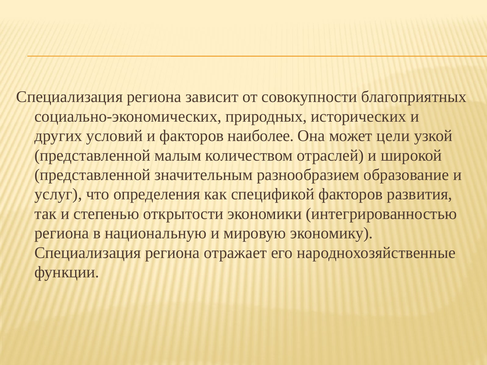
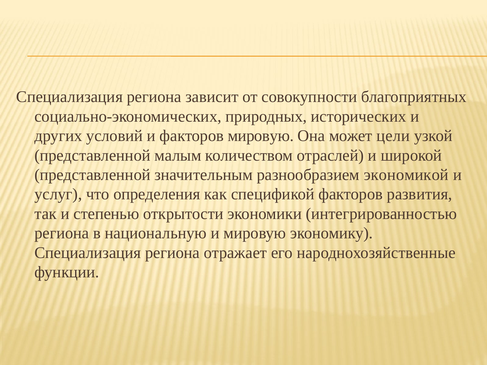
факторов наиболее: наиболее -> мировую
образование: образование -> экономикой
